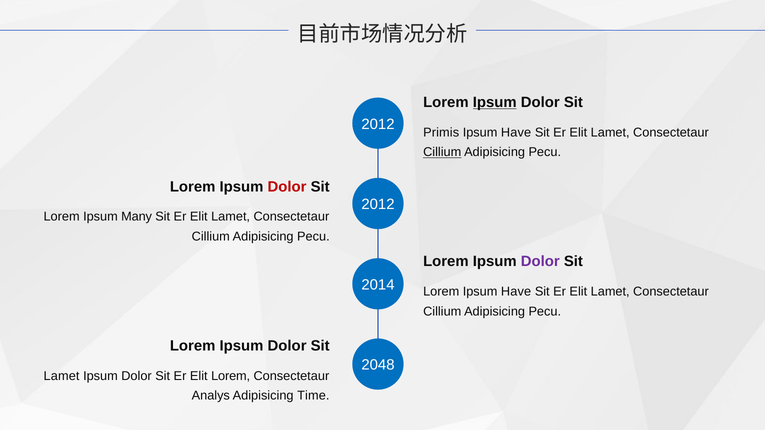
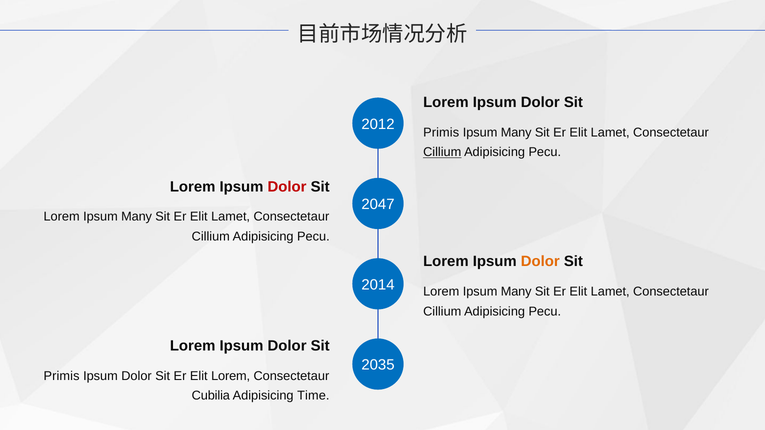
Ipsum at (495, 102) underline: present -> none
Have at (516, 132): Have -> Many
2012 at (378, 204): 2012 -> 2047
Dolor at (540, 262) colour: purple -> orange
Have at (516, 292): Have -> Many
2048: 2048 -> 2035
Lamet at (62, 376): Lamet -> Primis
Analys: Analys -> Cubilia
